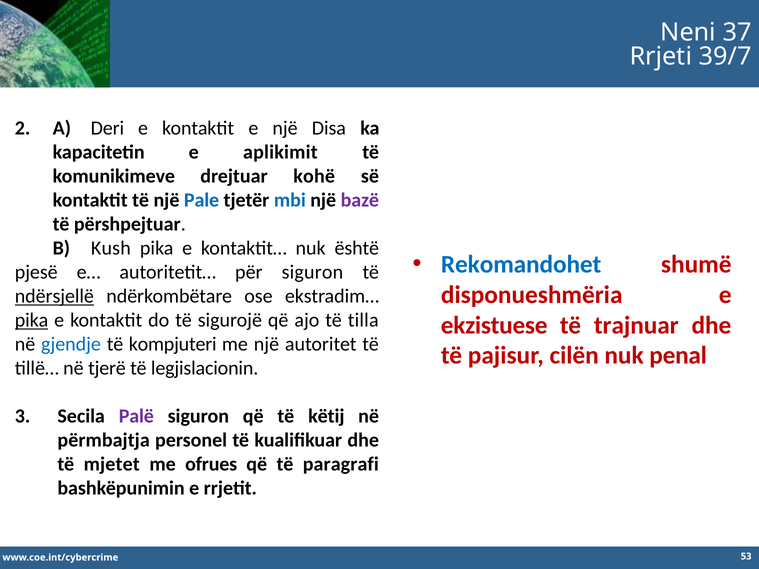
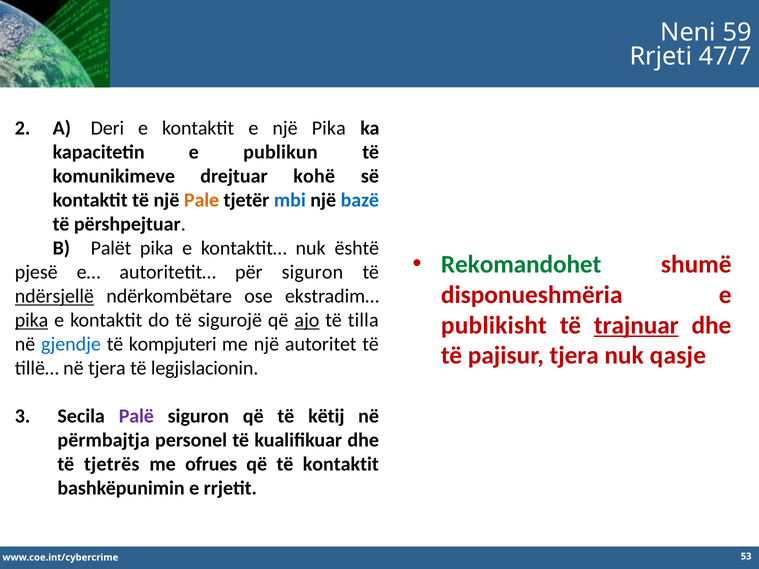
37: 37 -> 59
39/7: 39/7 -> 47/7
një Disa: Disa -> Pika
aplikimit: aplikimit -> publikun
Pale colour: blue -> orange
bazë colour: purple -> blue
Kush: Kush -> Palët
Rekomandohet colour: blue -> green
ajo underline: none -> present
ekzistuese: ekzistuese -> publikisht
trajnuar underline: none -> present
pajisur cilën: cilën -> tjera
penal: penal -> qasje
në tjerë: tjerë -> tjera
mjetet: mjetet -> tjetrës
të paragrafi: paragrafi -> kontaktit
